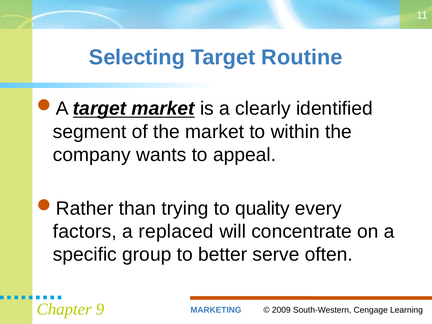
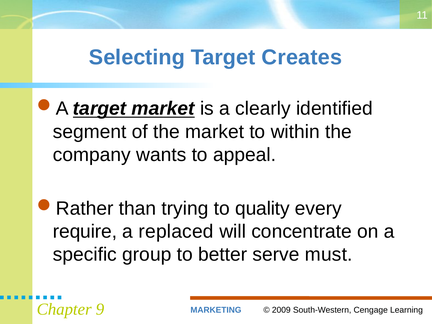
Routine: Routine -> Creates
factors: factors -> require
often: often -> must
